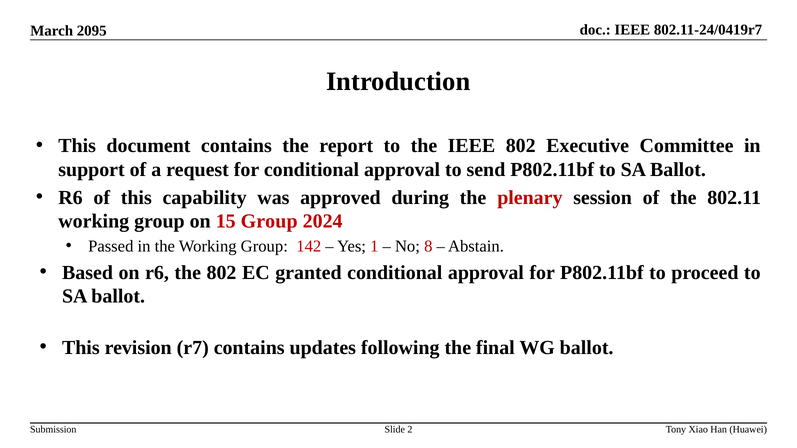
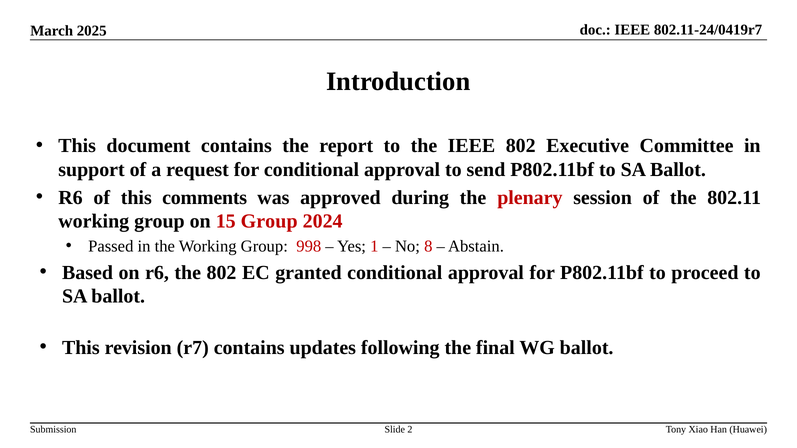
2095: 2095 -> 2025
capability: capability -> comments
142: 142 -> 998
